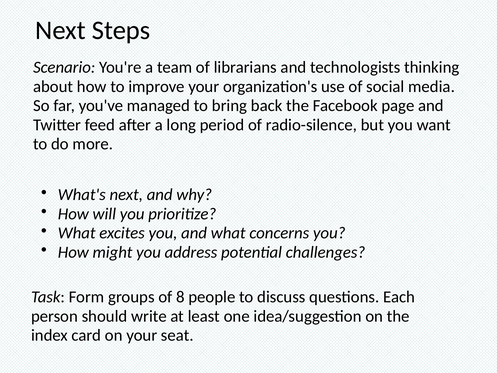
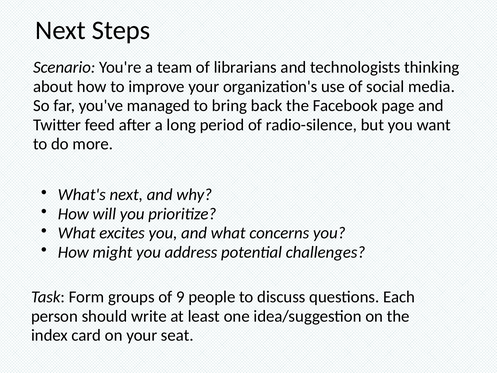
8: 8 -> 9
